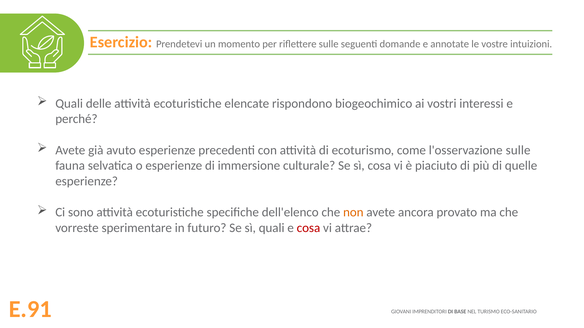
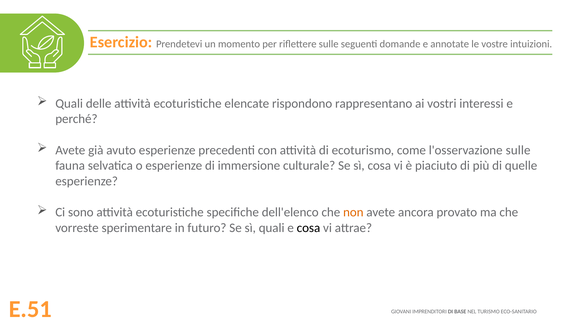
biogeochimico: biogeochimico -> rappresentano
cosa at (308, 228) colour: red -> black
E.91: E.91 -> E.51
